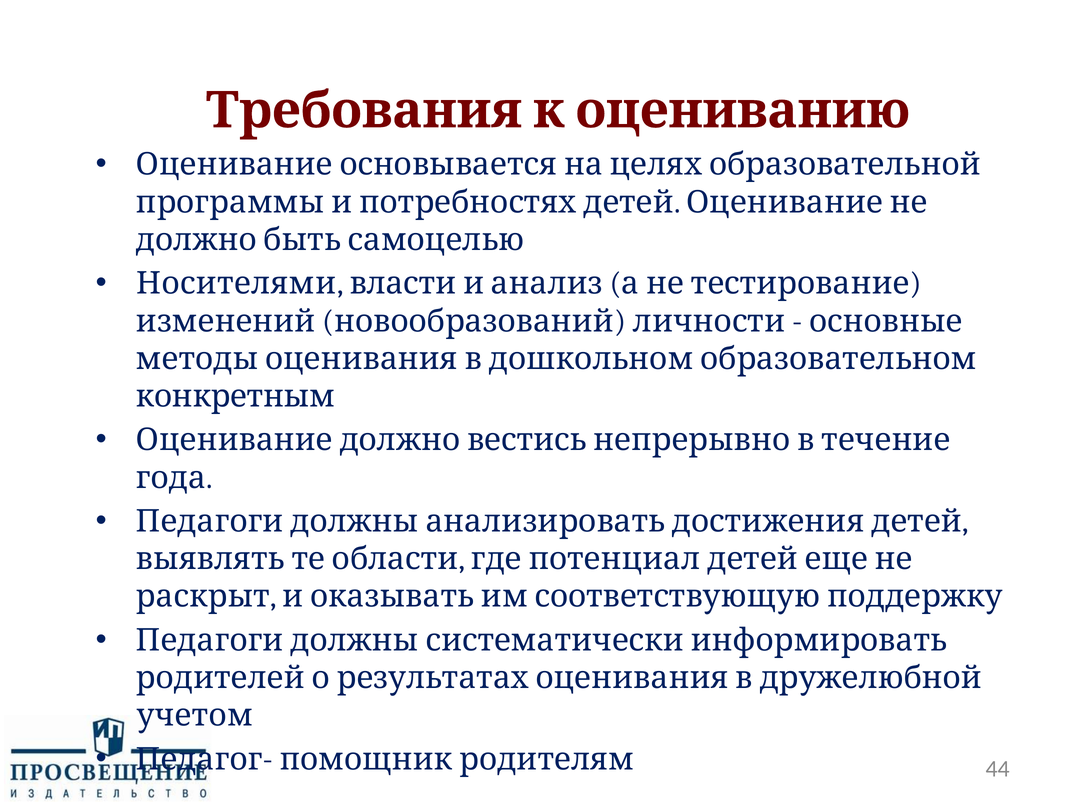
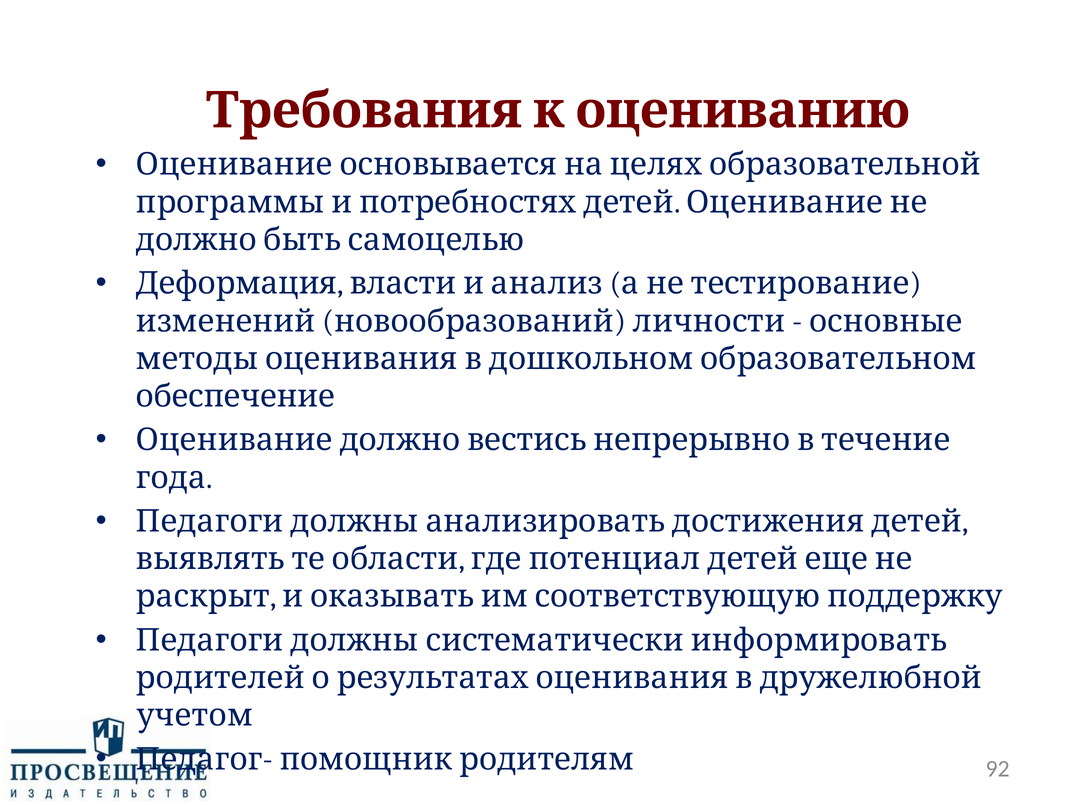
Носителями: Носителями -> Деформация
конкретным: конкретным -> обеспечение
44: 44 -> 92
